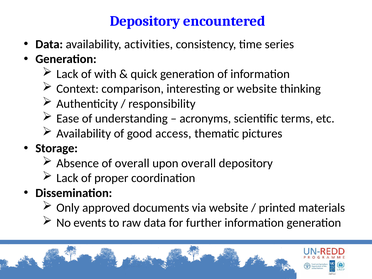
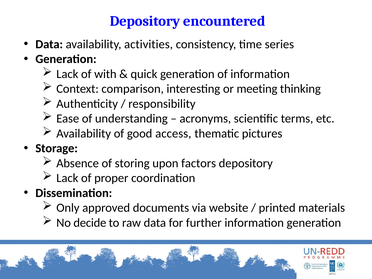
or website: website -> meeting
of overall: overall -> storing
upon overall: overall -> factors
events: events -> decide
